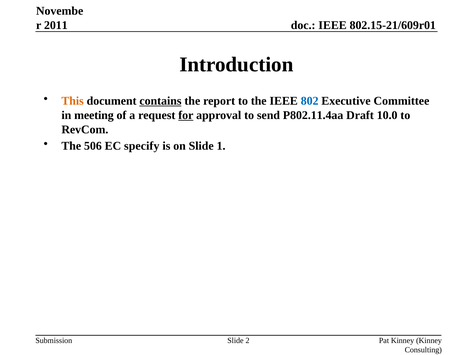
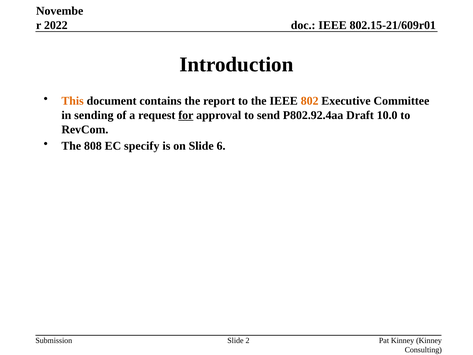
2011: 2011 -> 2022
contains underline: present -> none
802 colour: blue -> orange
meeting: meeting -> sending
P802.11.4aa: P802.11.4aa -> P802.92.4aa
506: 506 -> 808
1: 1 -> 6
